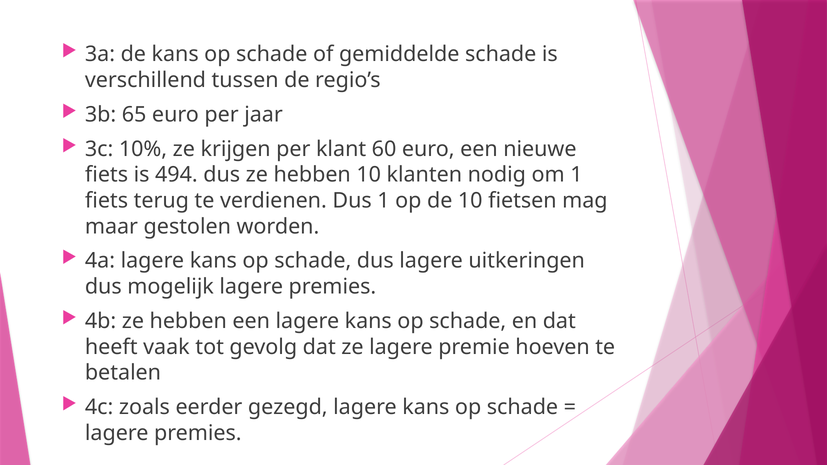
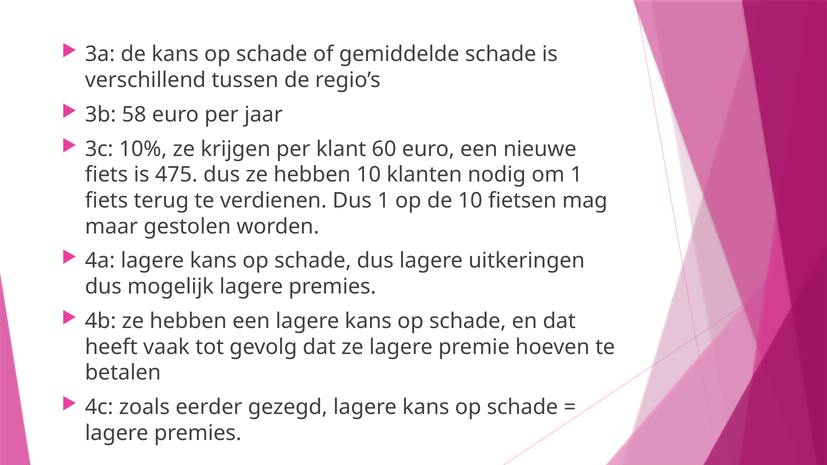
65: 65 -> 58
494: 494 -> 475
